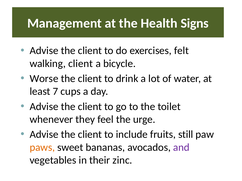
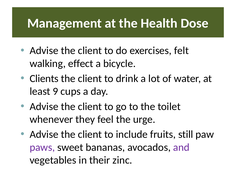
Signs: Signs -> Dose
walking client: client -> effect
Worse: Worse -> Clients
7: 7 -> 9
paws colour: orange -> purple
